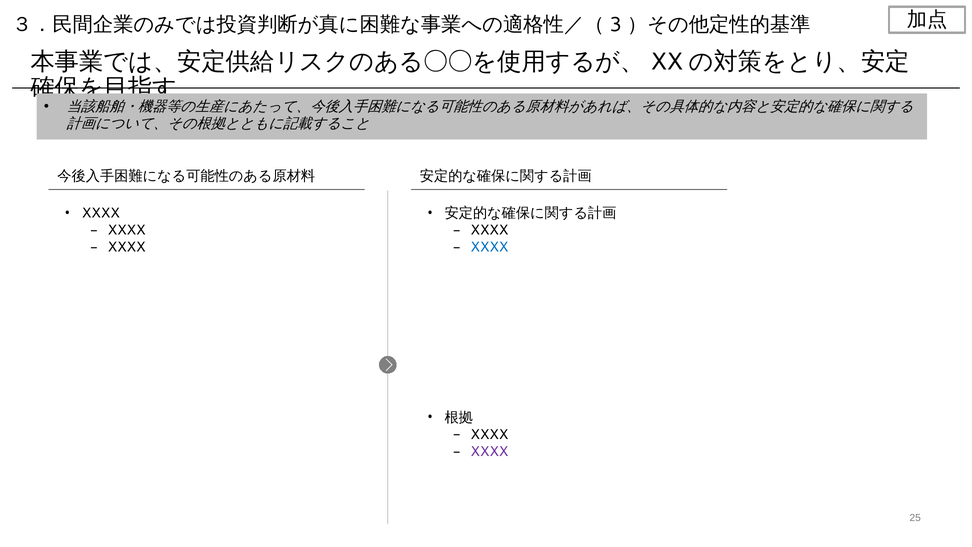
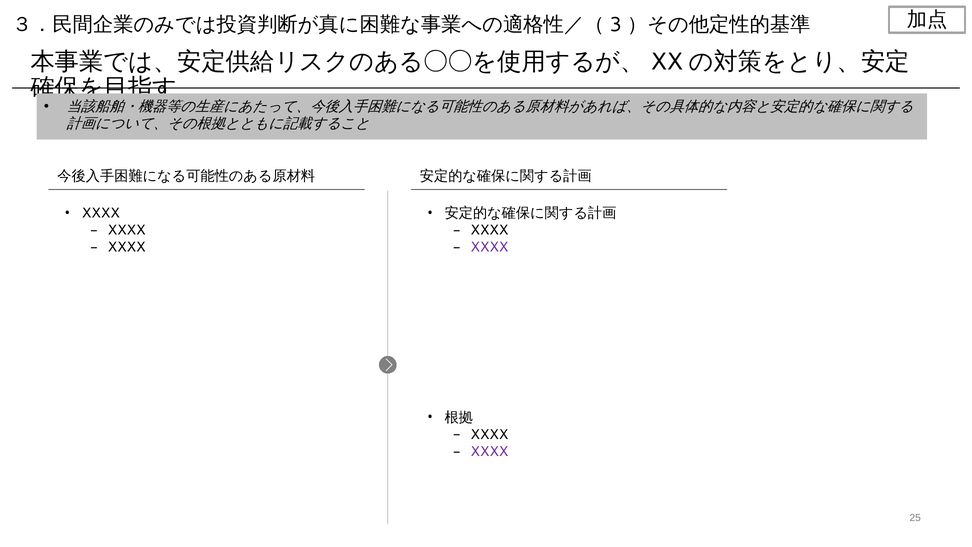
XXXX at (489, 247) colour: blue -> purple
